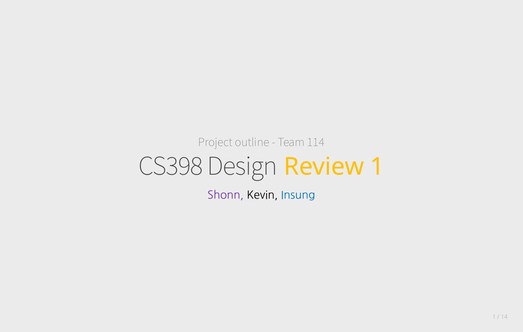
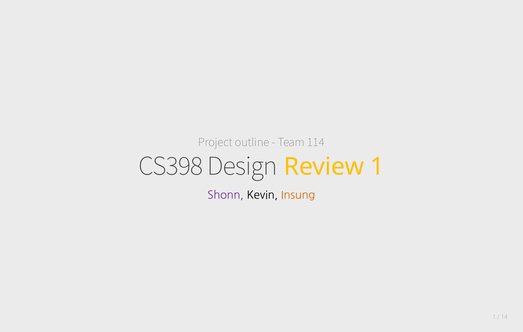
Insung colour: blue -> orange
